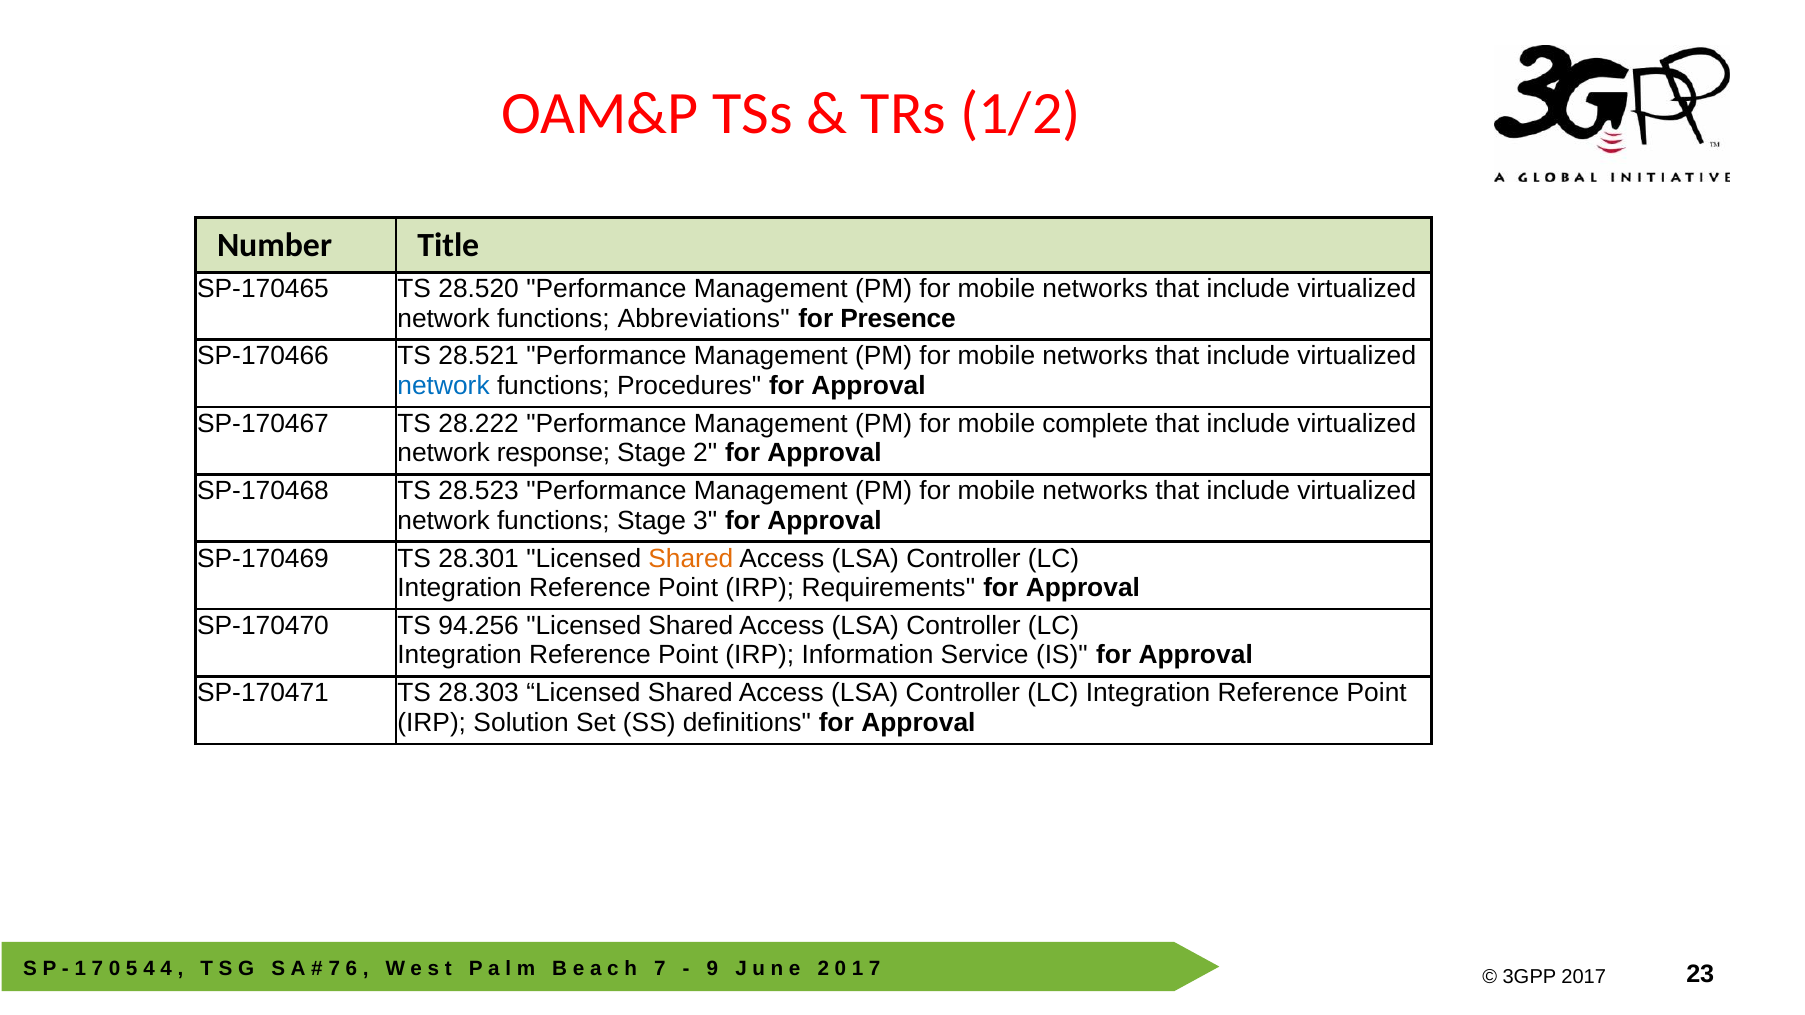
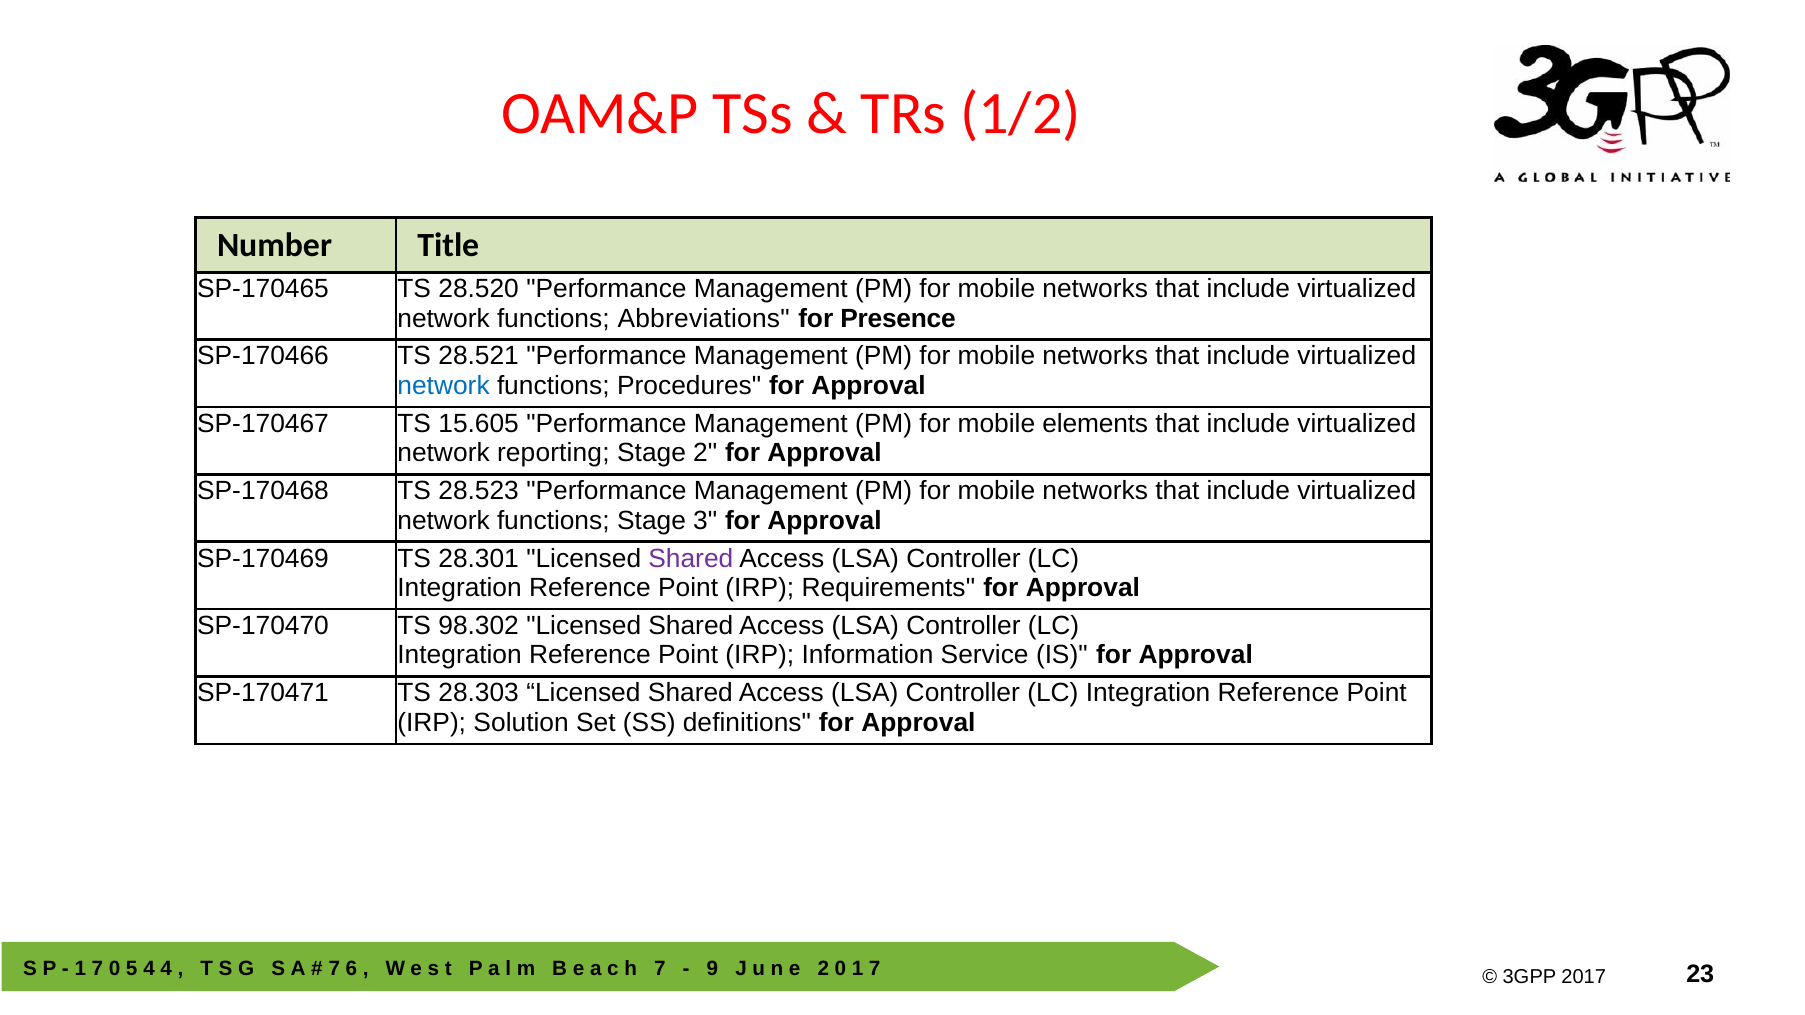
28.222: 28.222 -> 15.605
complete: complete -> elements
response: response -> reporting
Shared at (691, 558) colour: orange -> purple
94.256: 94.256 -> 98.302
